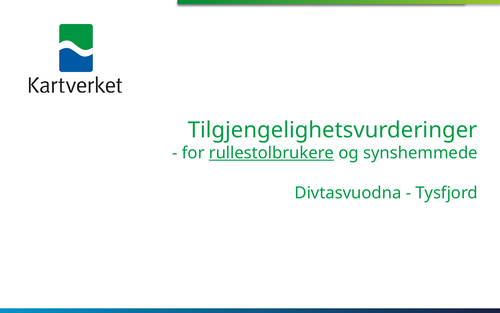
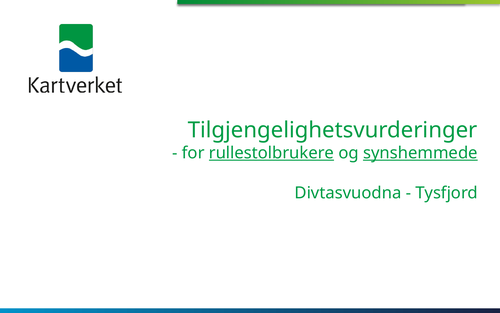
synshemmede underline: none -> present
